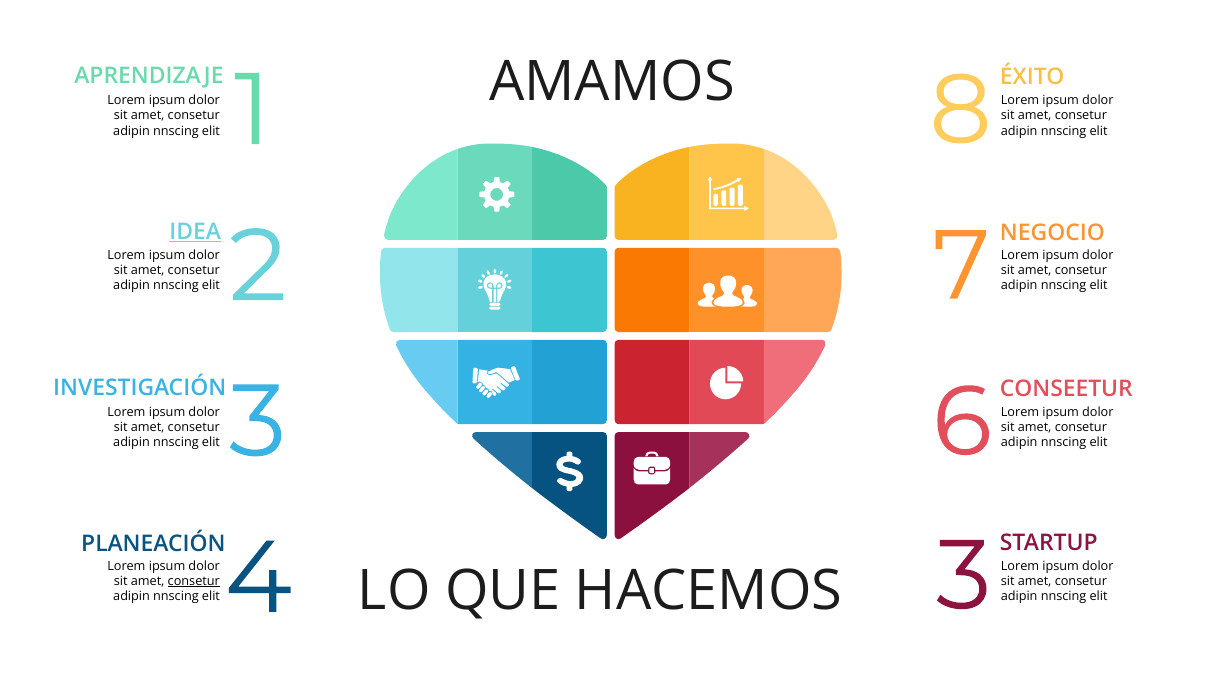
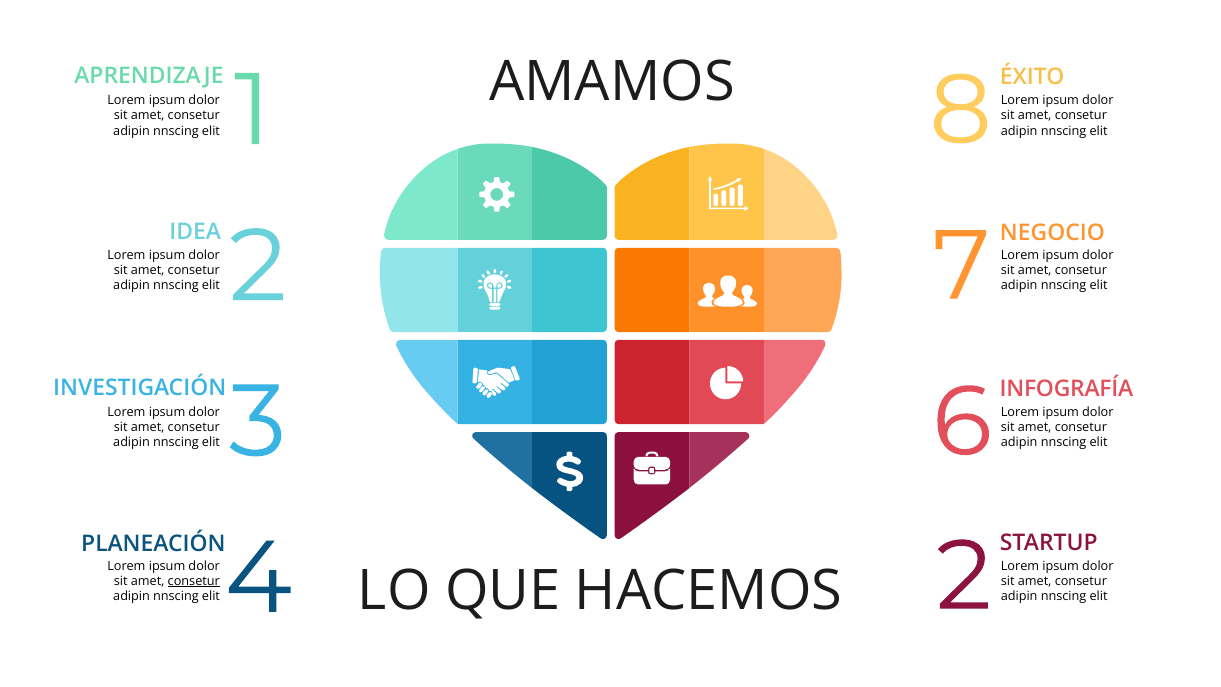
IDEA underline: present -> none
CONSEETUR: CONSEETUR -> INFOGRAFÍA
4 3: 3 -> 2
